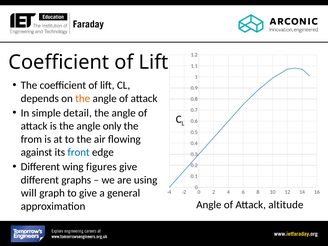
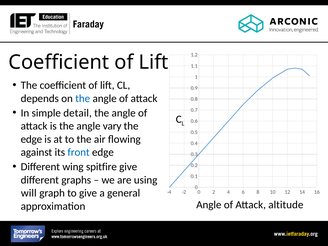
the at (83, 98) colour: orange -> blue
only: only -> vary
from at (31, 139): from -> edge
figures: figures -> spitfire
